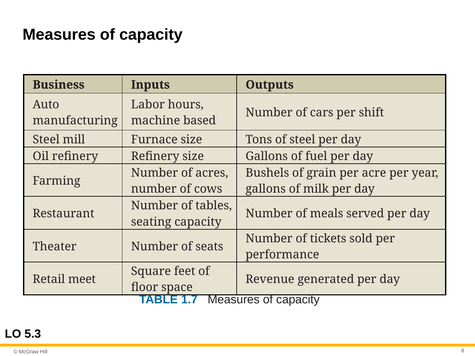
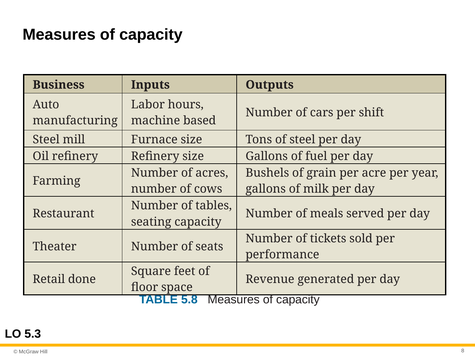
meet: meet -> done
1.7: 1.7 -> 5.8
